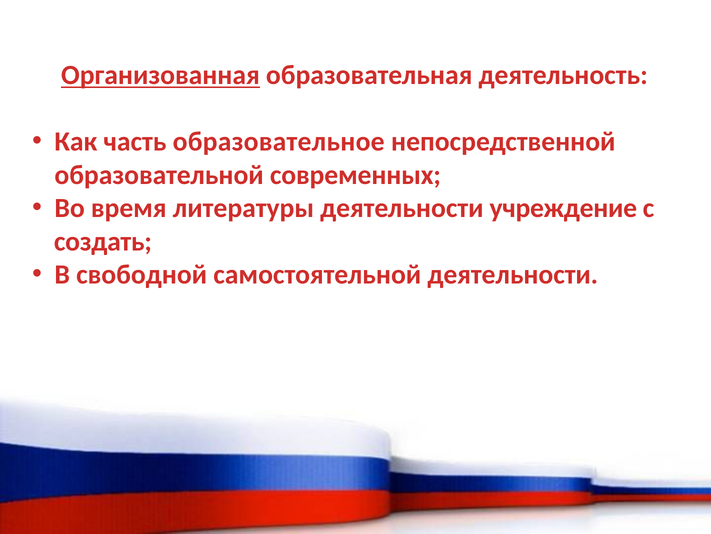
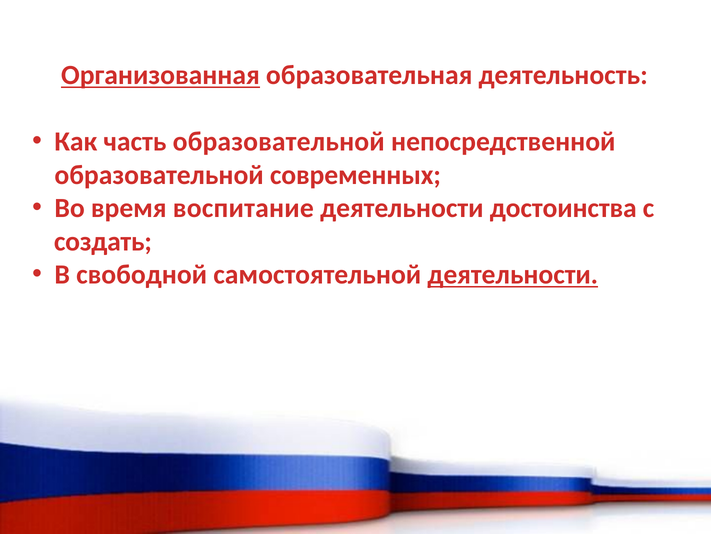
часть образовательное: образовательное -> образовательной
литературы: литературы -> воспитание
учреждение: учреждение -> достоинства
деятельности at (513, 274) underline: none -> present
